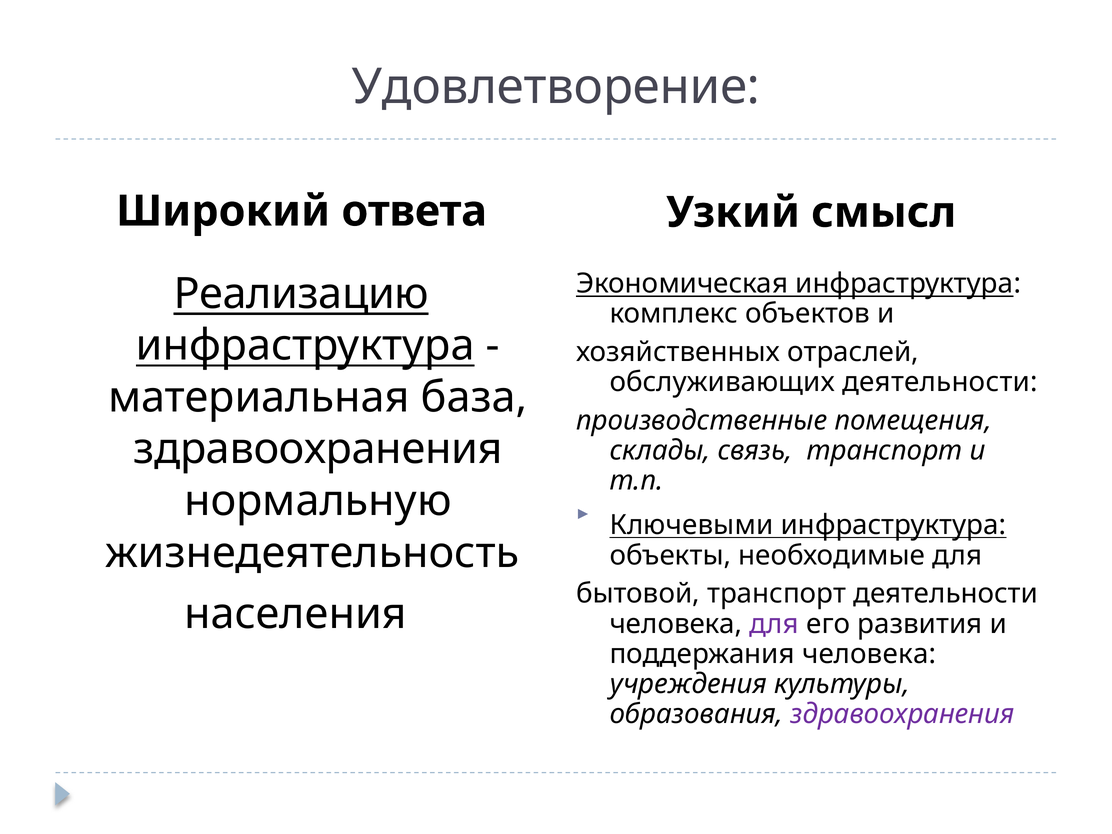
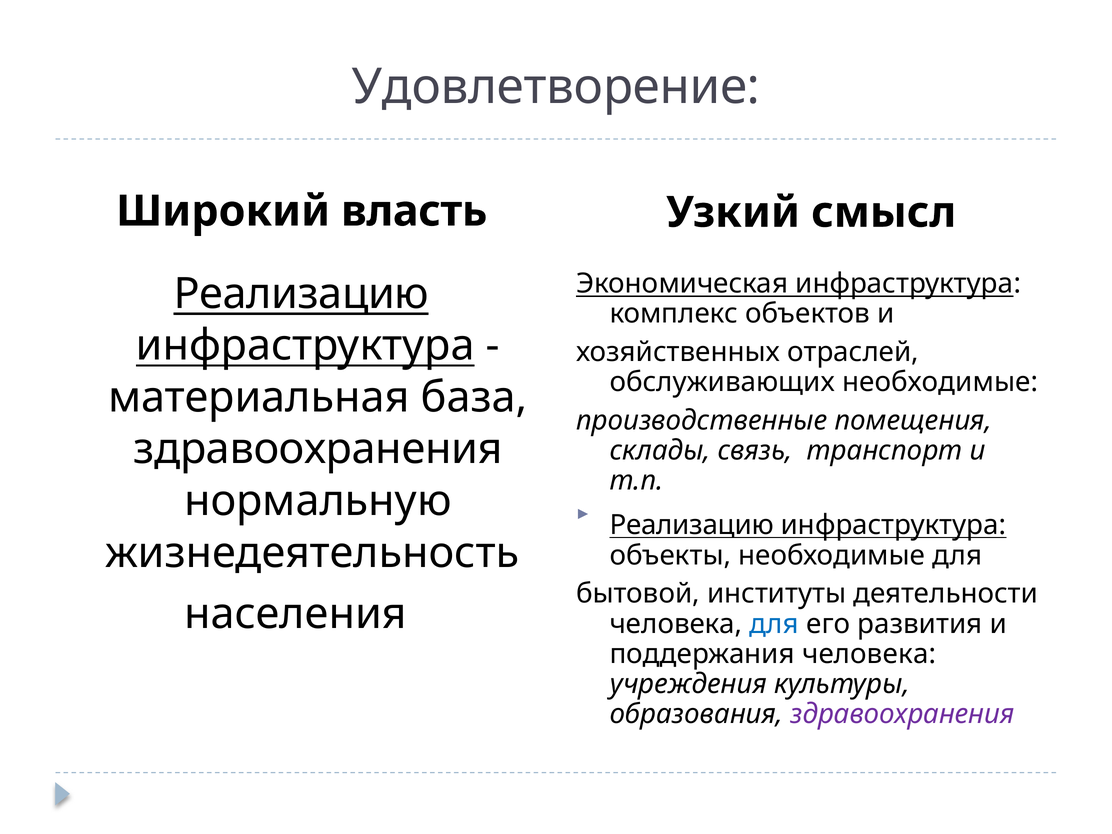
ответа: ответа -> власть
обслуживающих деятельности: деятельности -> необходимые
Ключевыми at (691, 525): Ключевыми -> Реализацию
бытовой транспорт: транспорт -> институты
для at (774, 624) colour: purple -> blue
